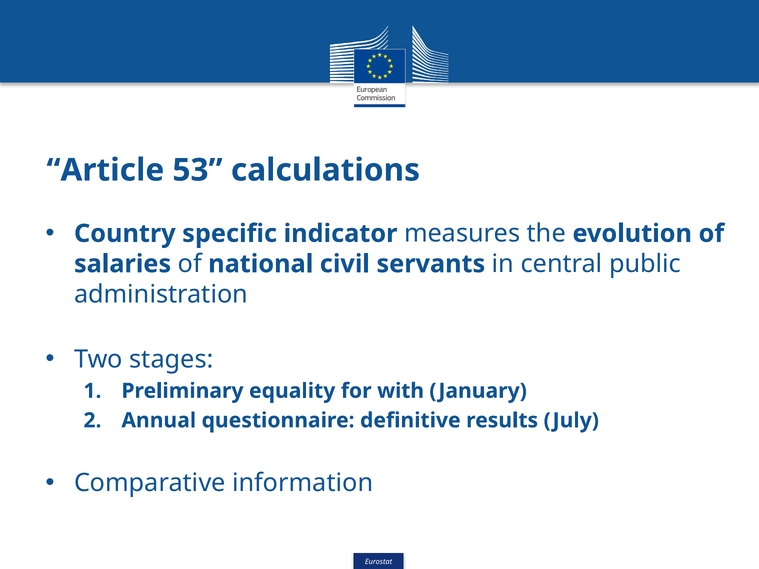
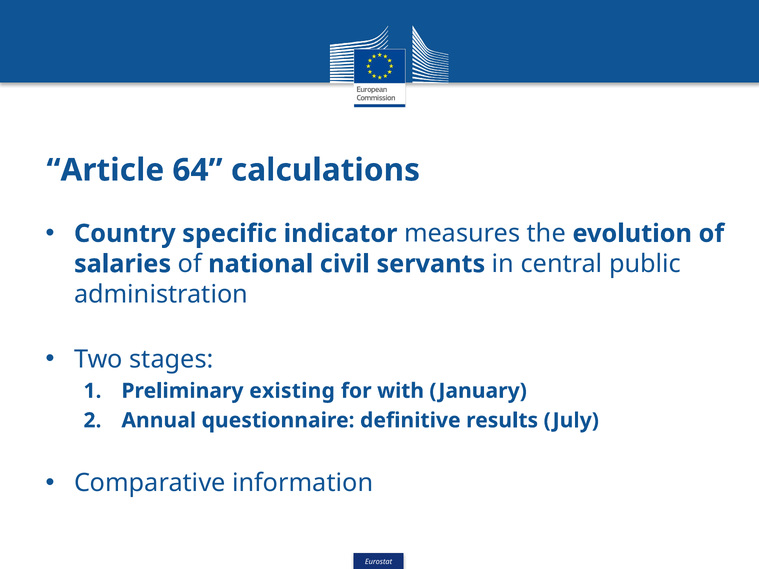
53: 53 -> 64
equality: equality -> existing
